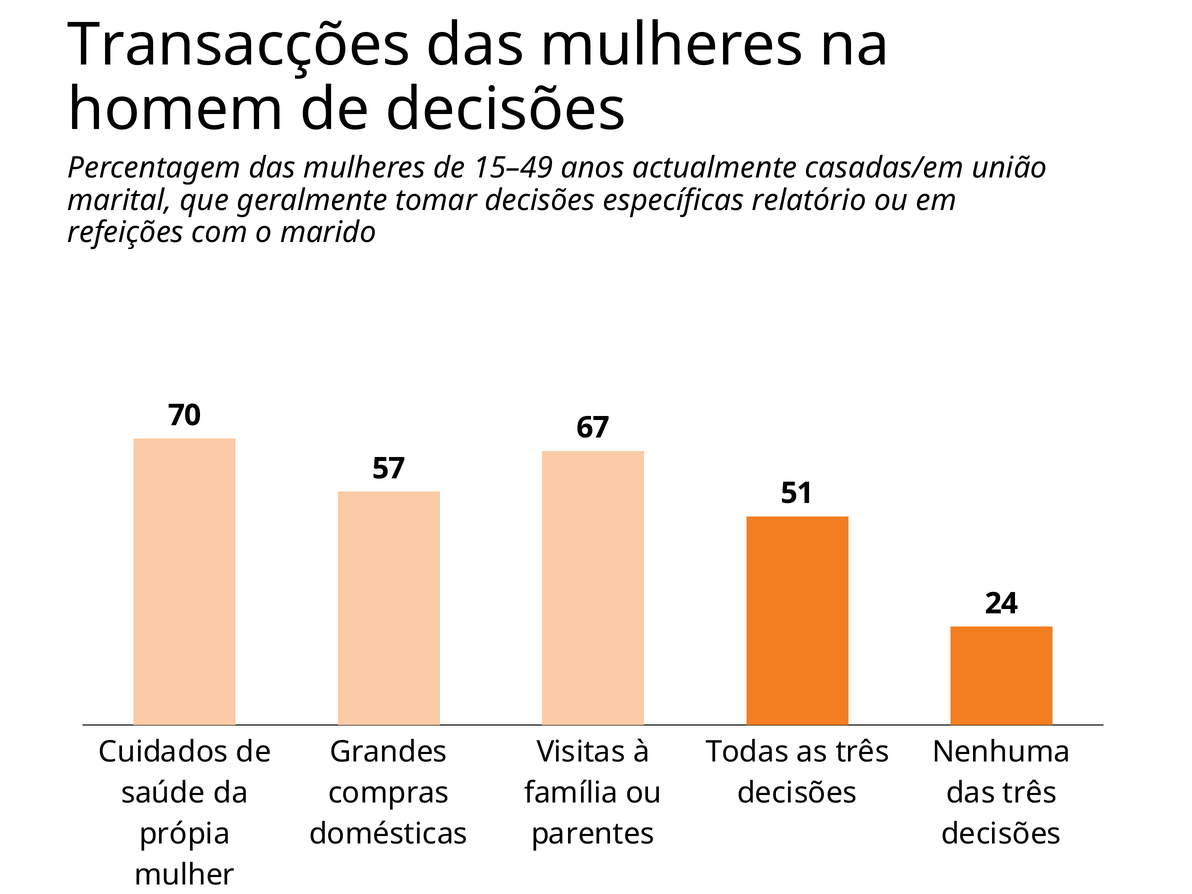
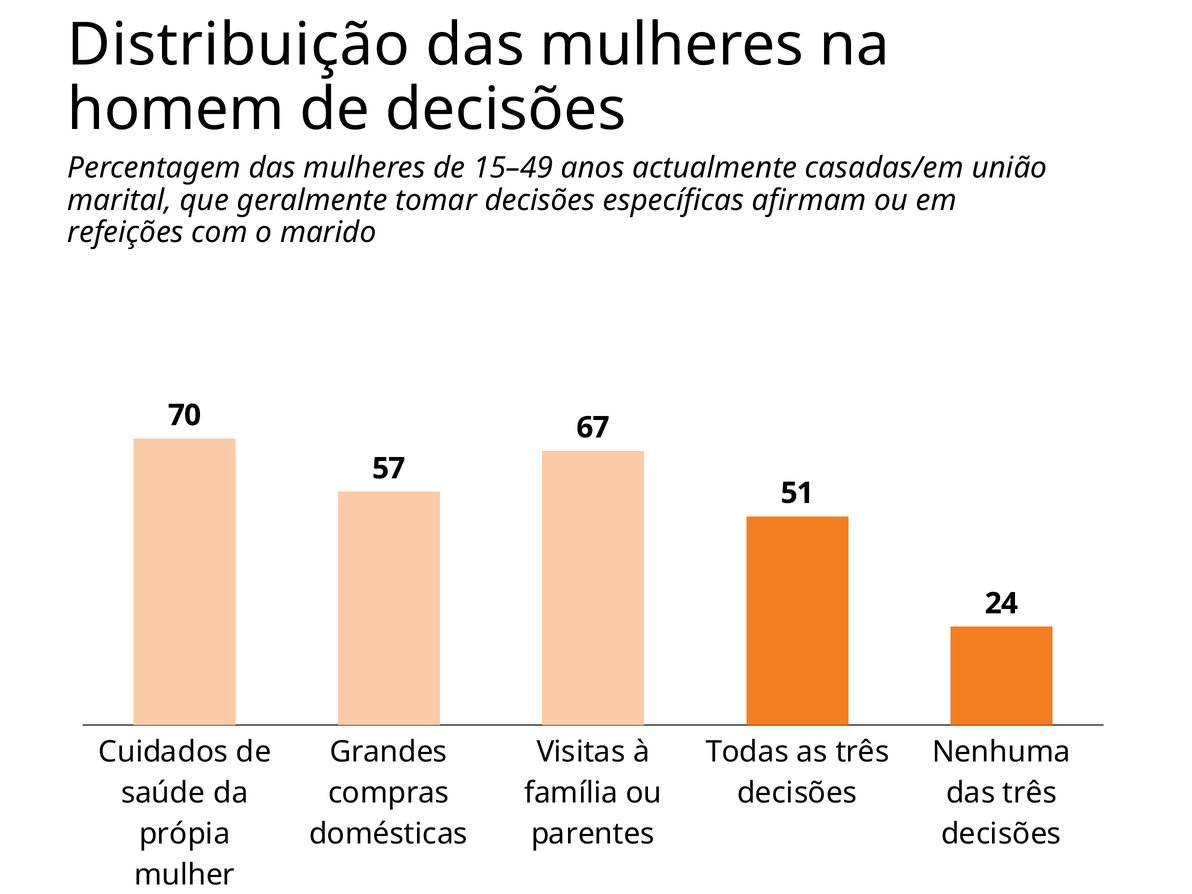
Transacções: Transacções -> Distribuição
relatório: relatório -> afirmam
